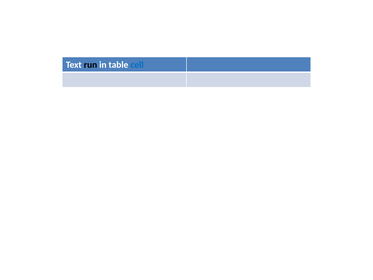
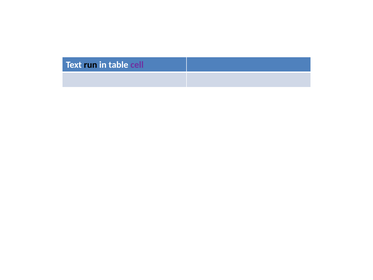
cell colour: blue -> purple
